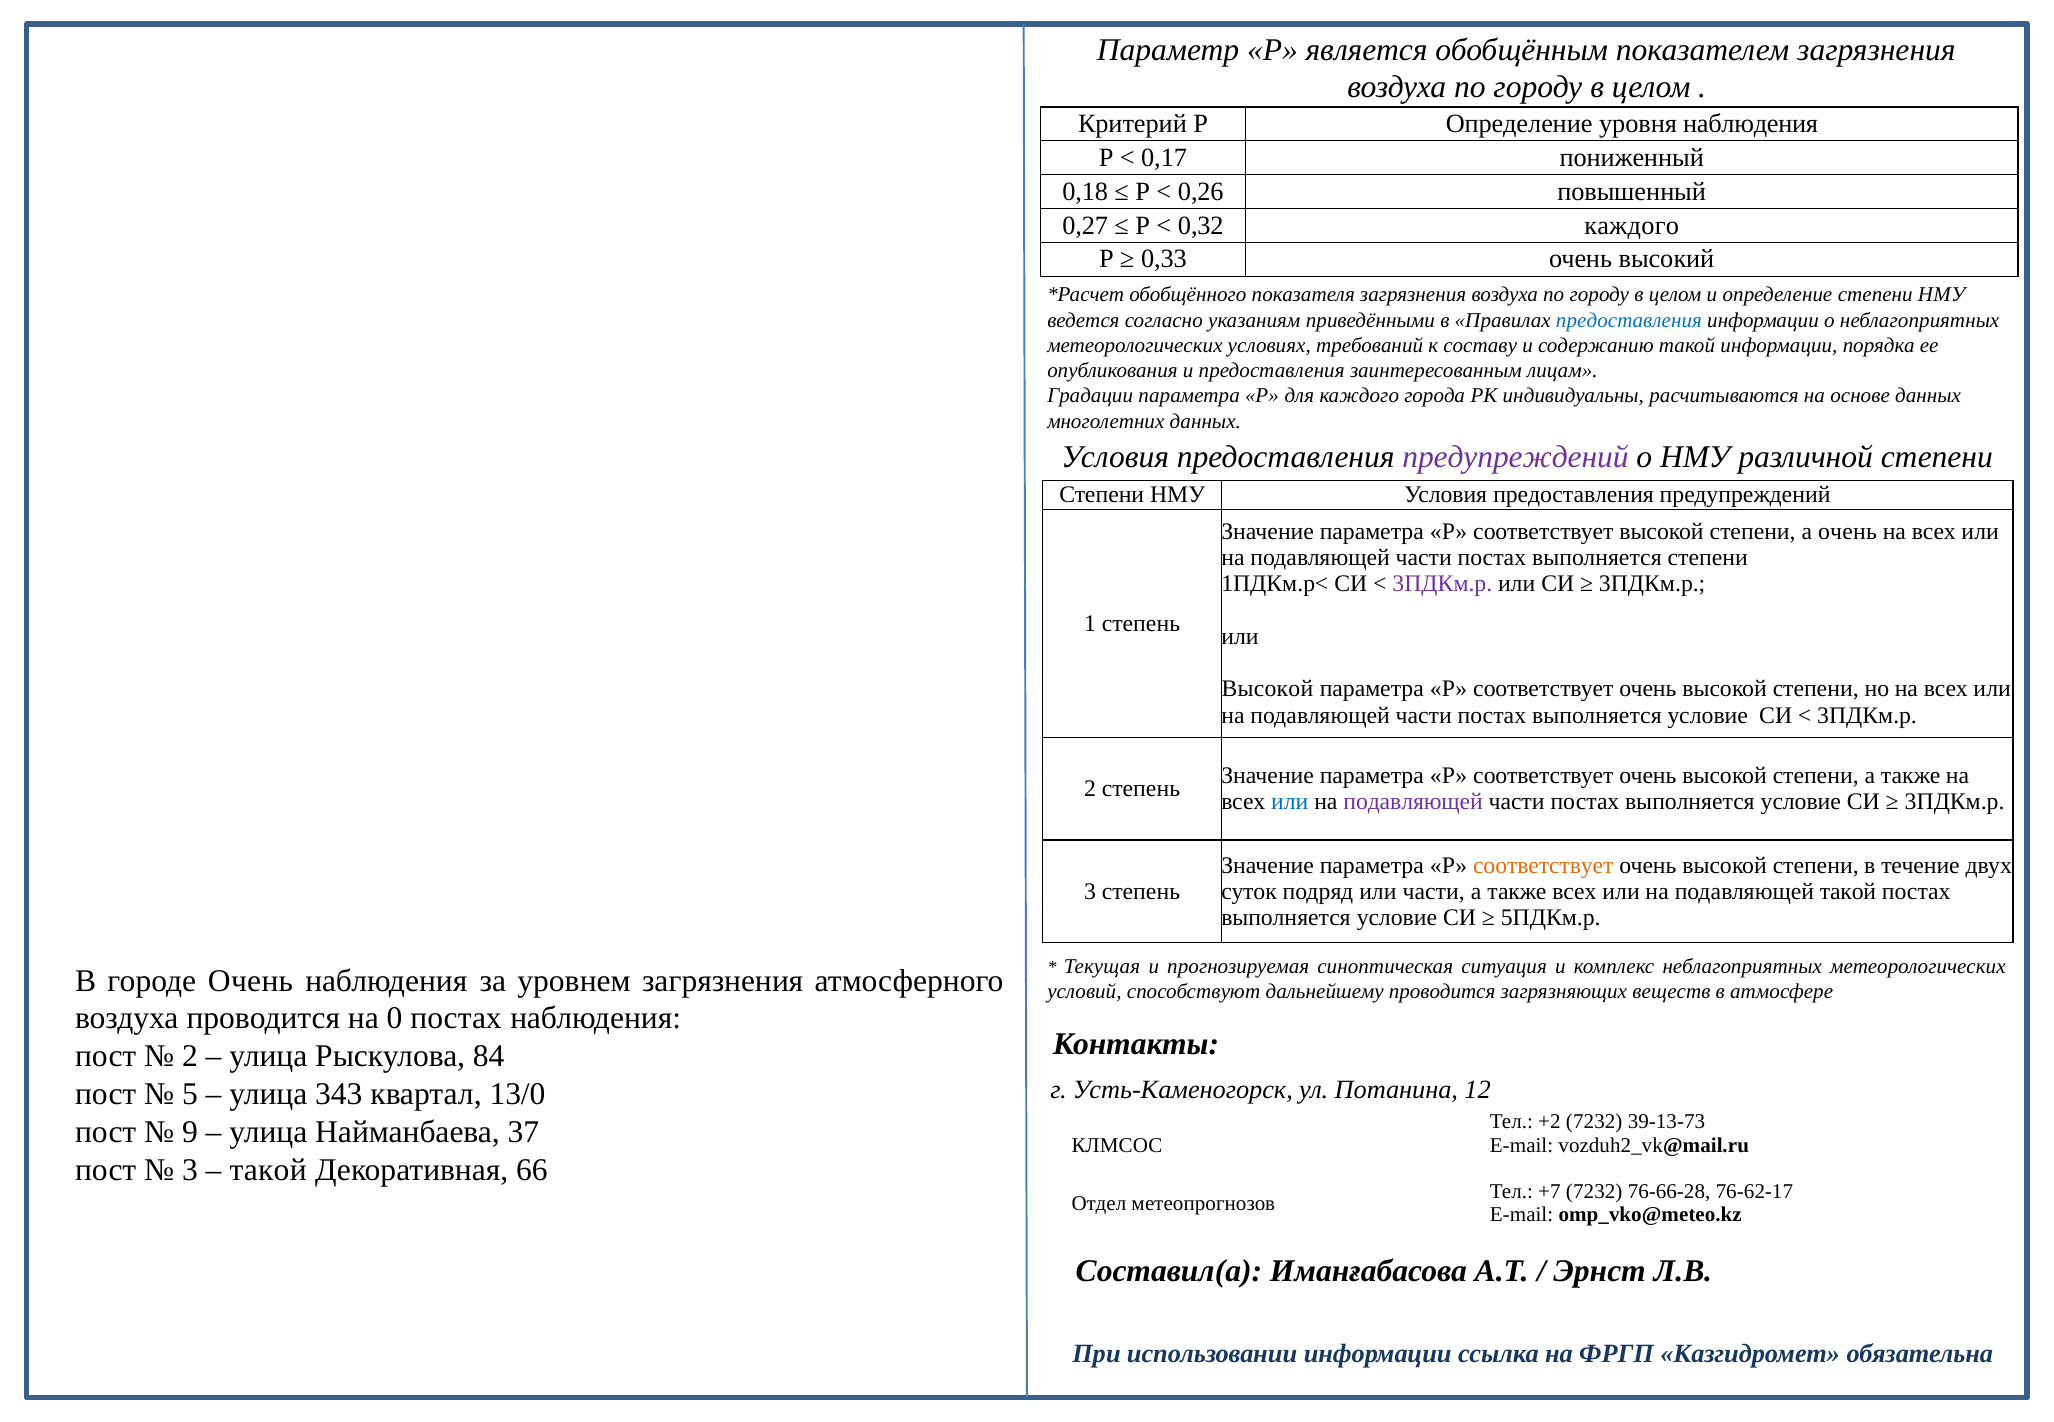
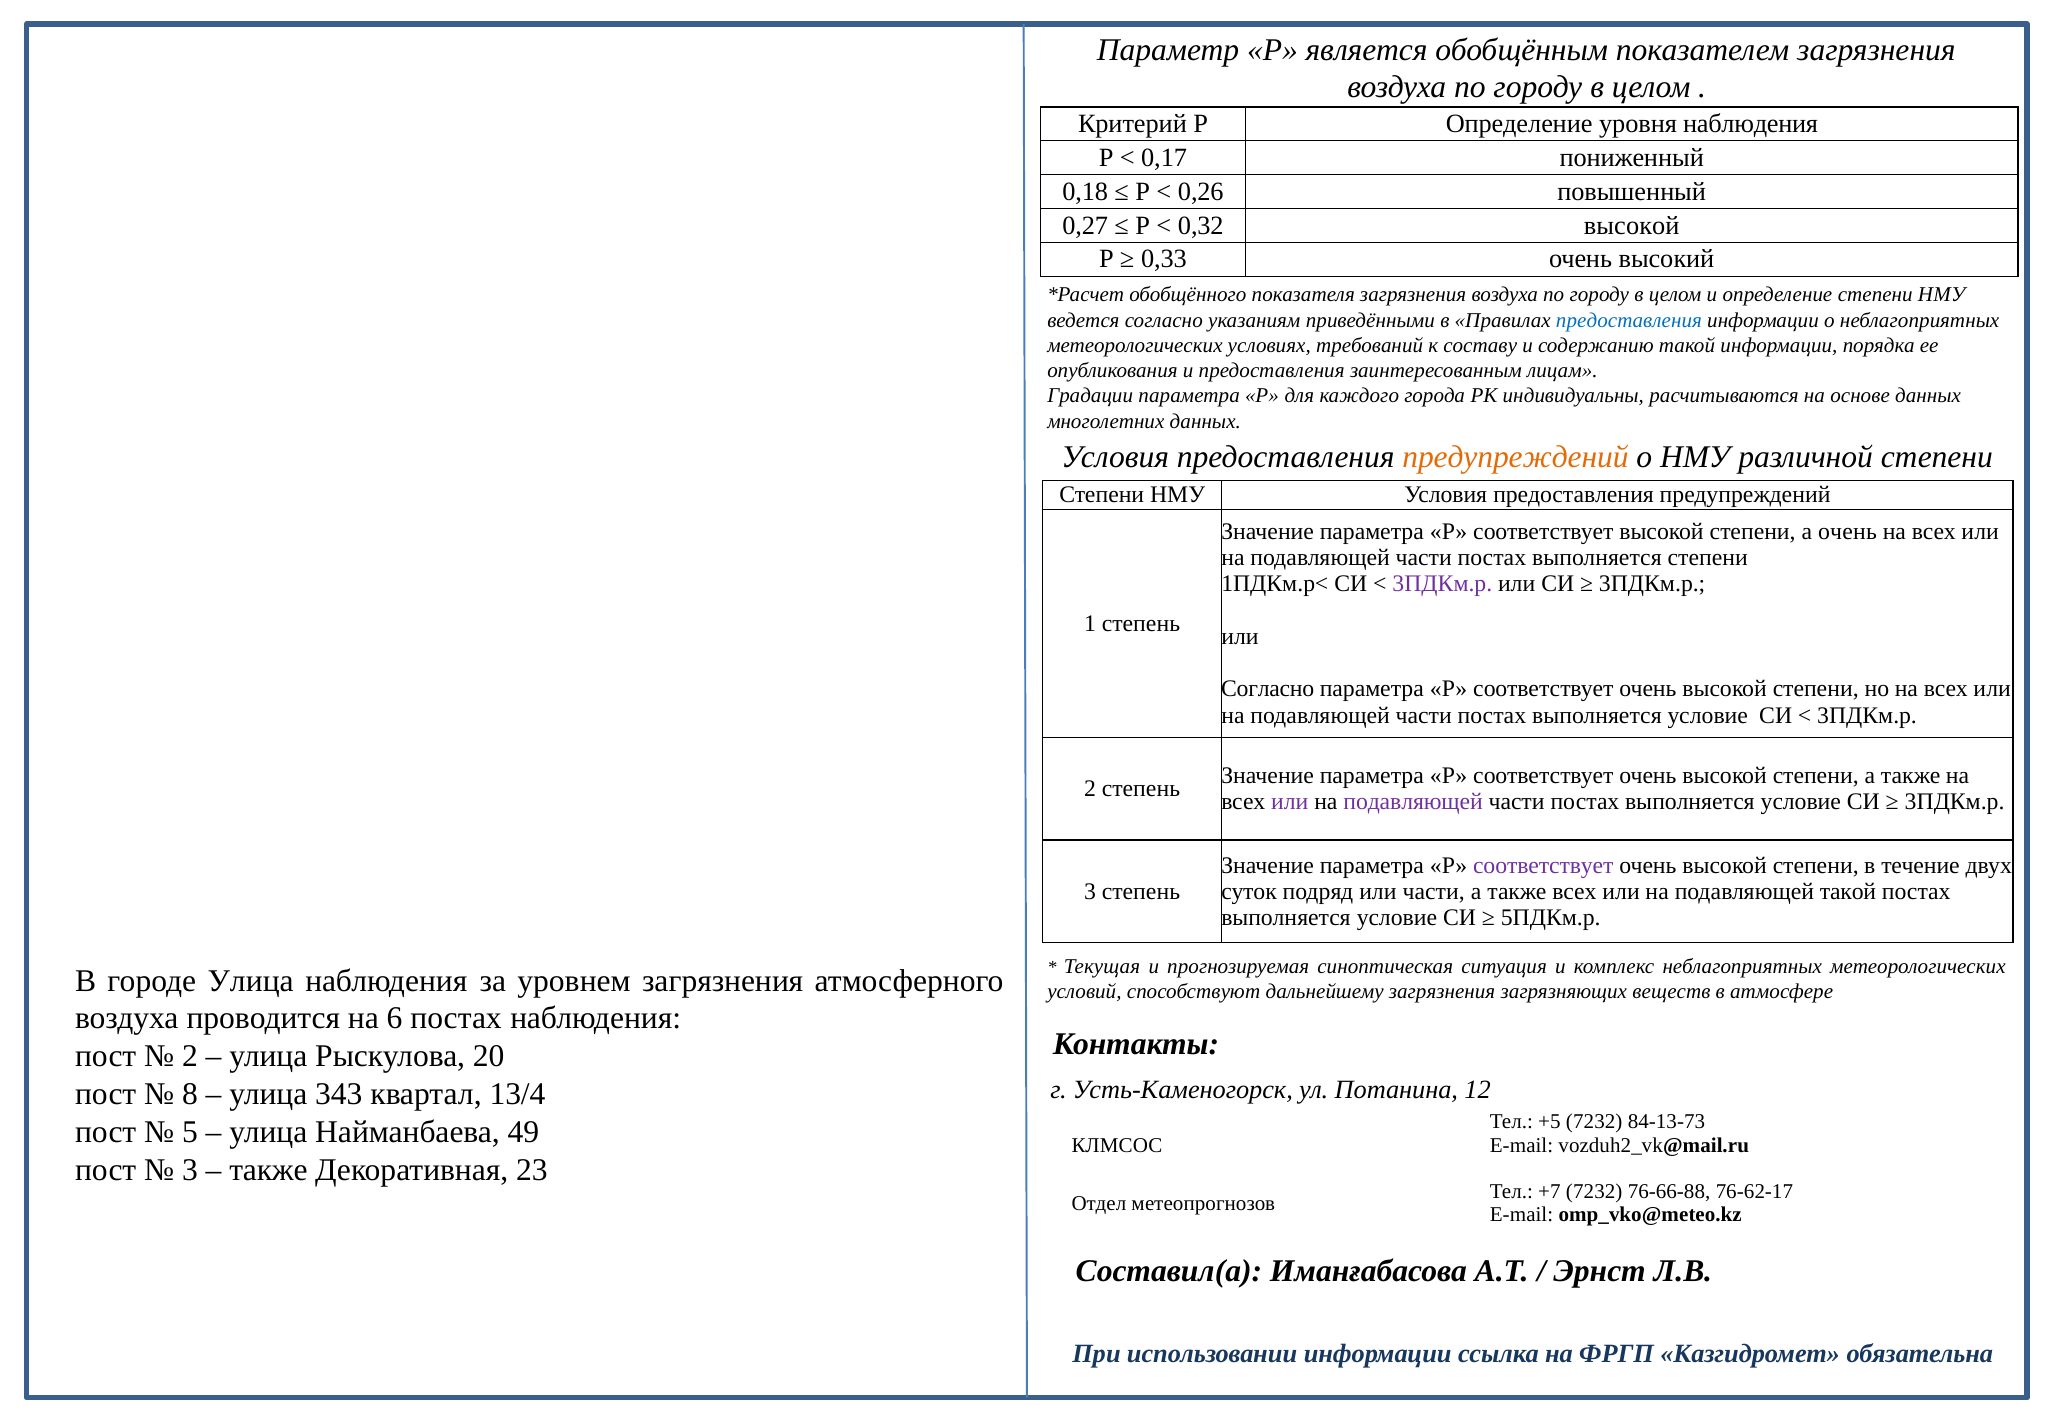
0,32 каждого: каждого -> высокой
предупреждений at (1515, 457) colour: purple -> orange
Высокой at (1267, 689): Высокой -> Согласно
или at (1290, 802) colour: blue -> purple
соответствует at (1543, 865) colour: orange -> purple
городе Очень: Очень -> Улица
дальнейшему проводится: проводится -> загрязнения
0: 0 -> 6
84: 84 -> 20
5: 5 -> 8
13/0: 13/0 -> 13/4
+2: +2 -> +5
39-13-73: 39-13-73 -> 84-13-73
9: 9 -> 5
37: 37 -> 49
такой at (268, 1170): такой -> также
66: 66 -> 23
76-66-28: 76-66-28 -> 76-66-88
